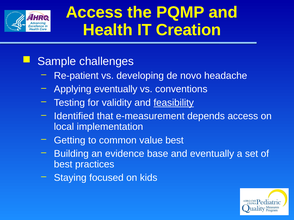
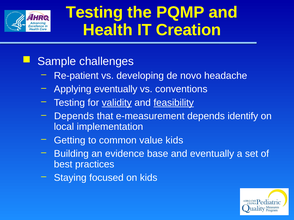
Access at (94, 12): Access -> Testing
validity underline: none -> present
Identified at (74, 116): Identified -> Depends
depends access: access -> identify
value best: best -> kids
